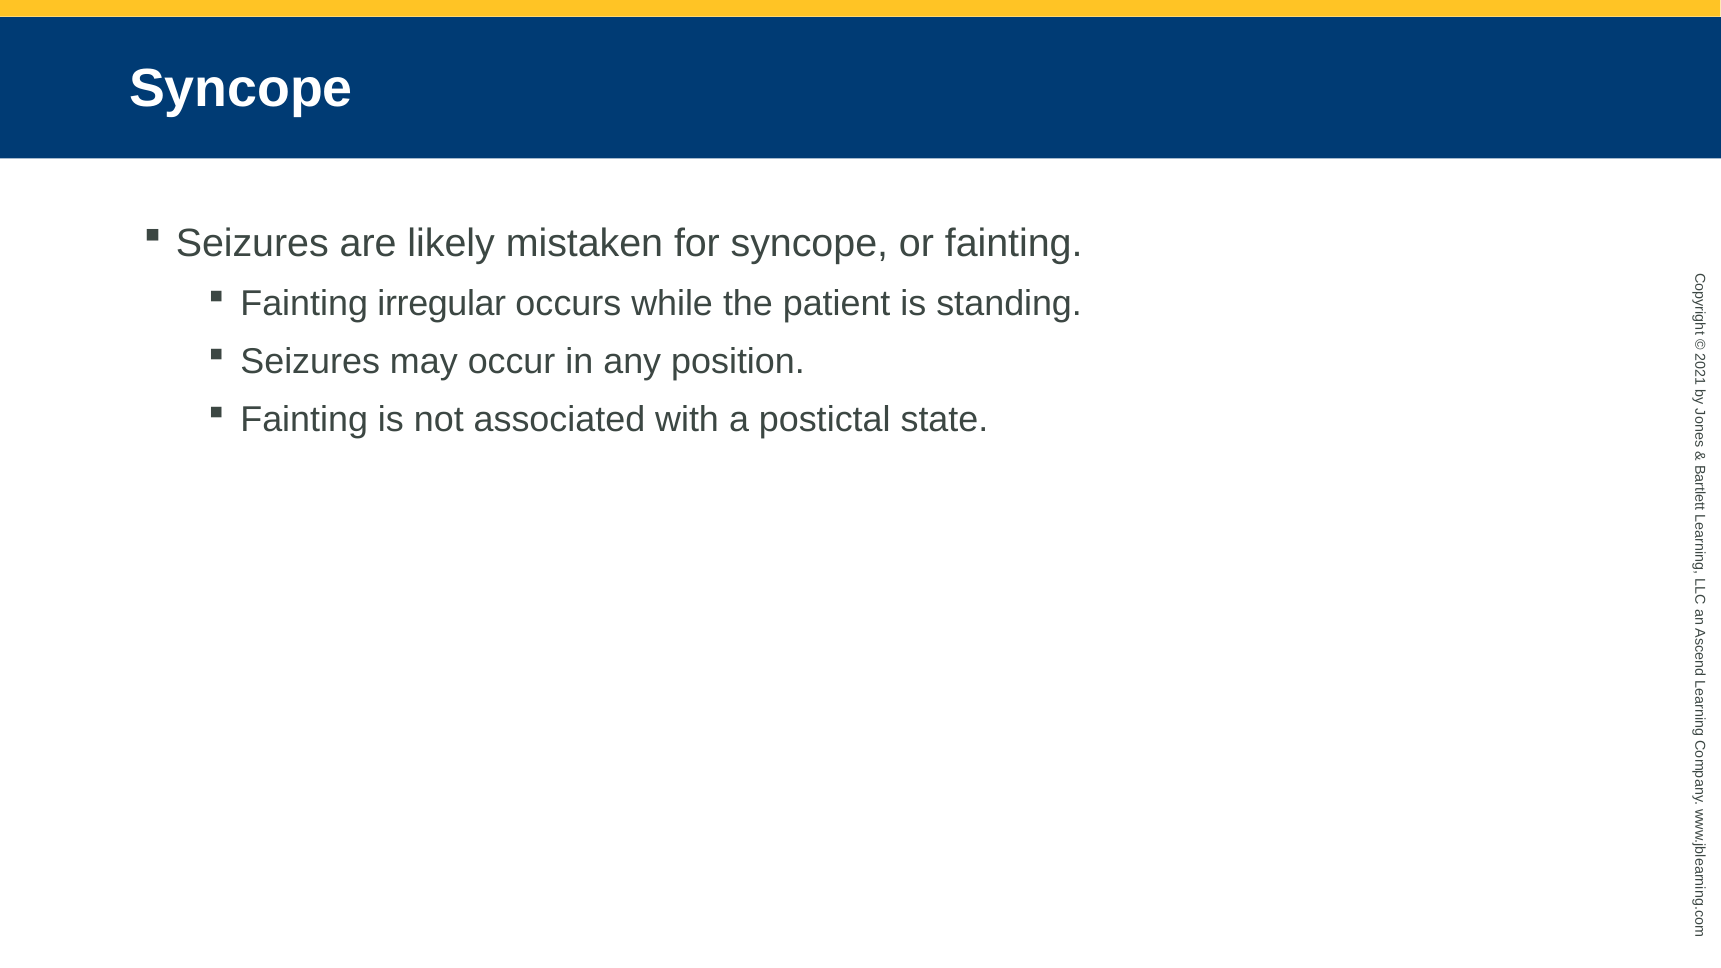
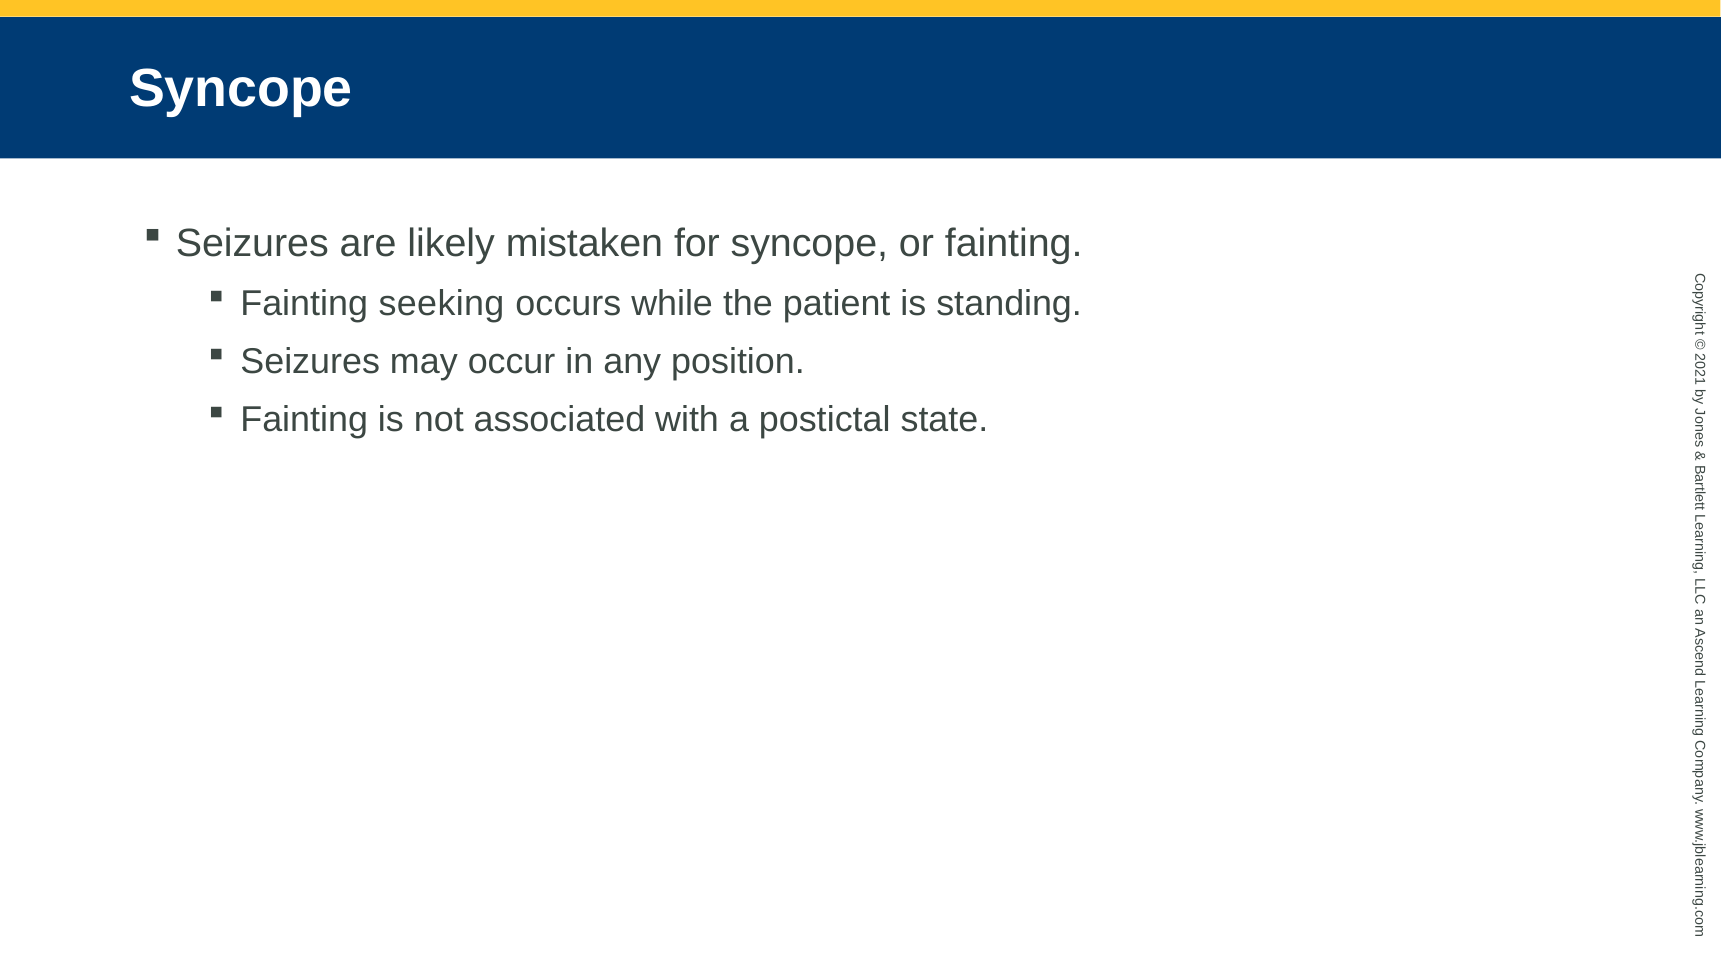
irregular: irregular -> seeking
